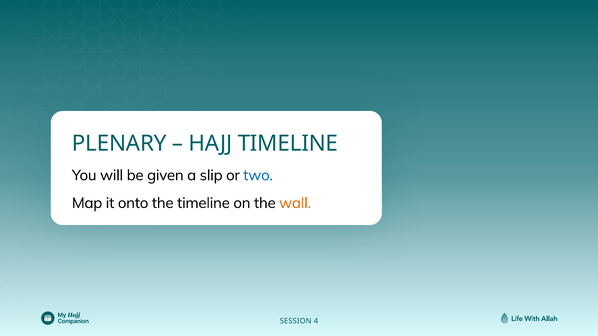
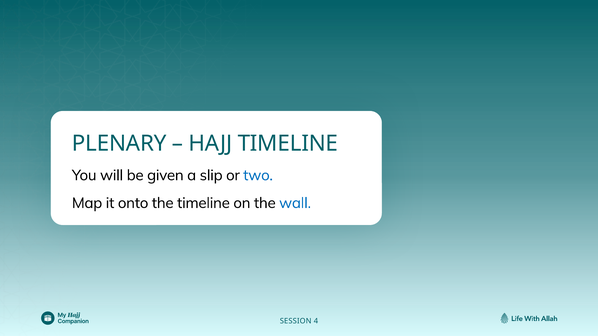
wall colour: orange -> blue
